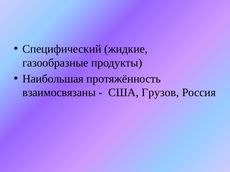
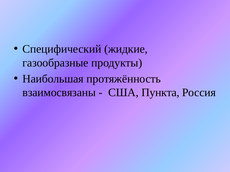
Грузов: Грузов -> Пункта
